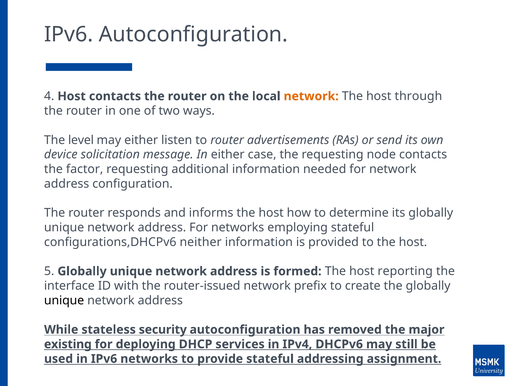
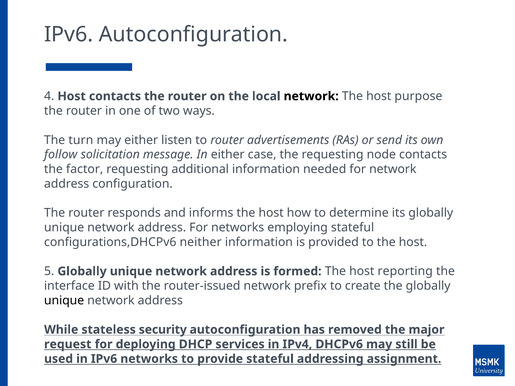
network at (311, 96) colour: orange -> black
through: through -> purpose
level: level -> turn
device: device -> follow
existing: existing -> request
